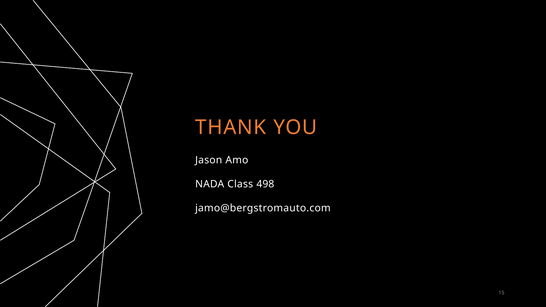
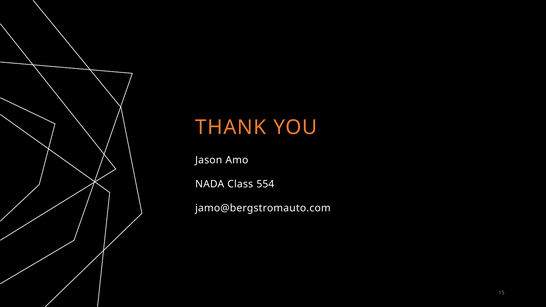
498: 498 -> 554
